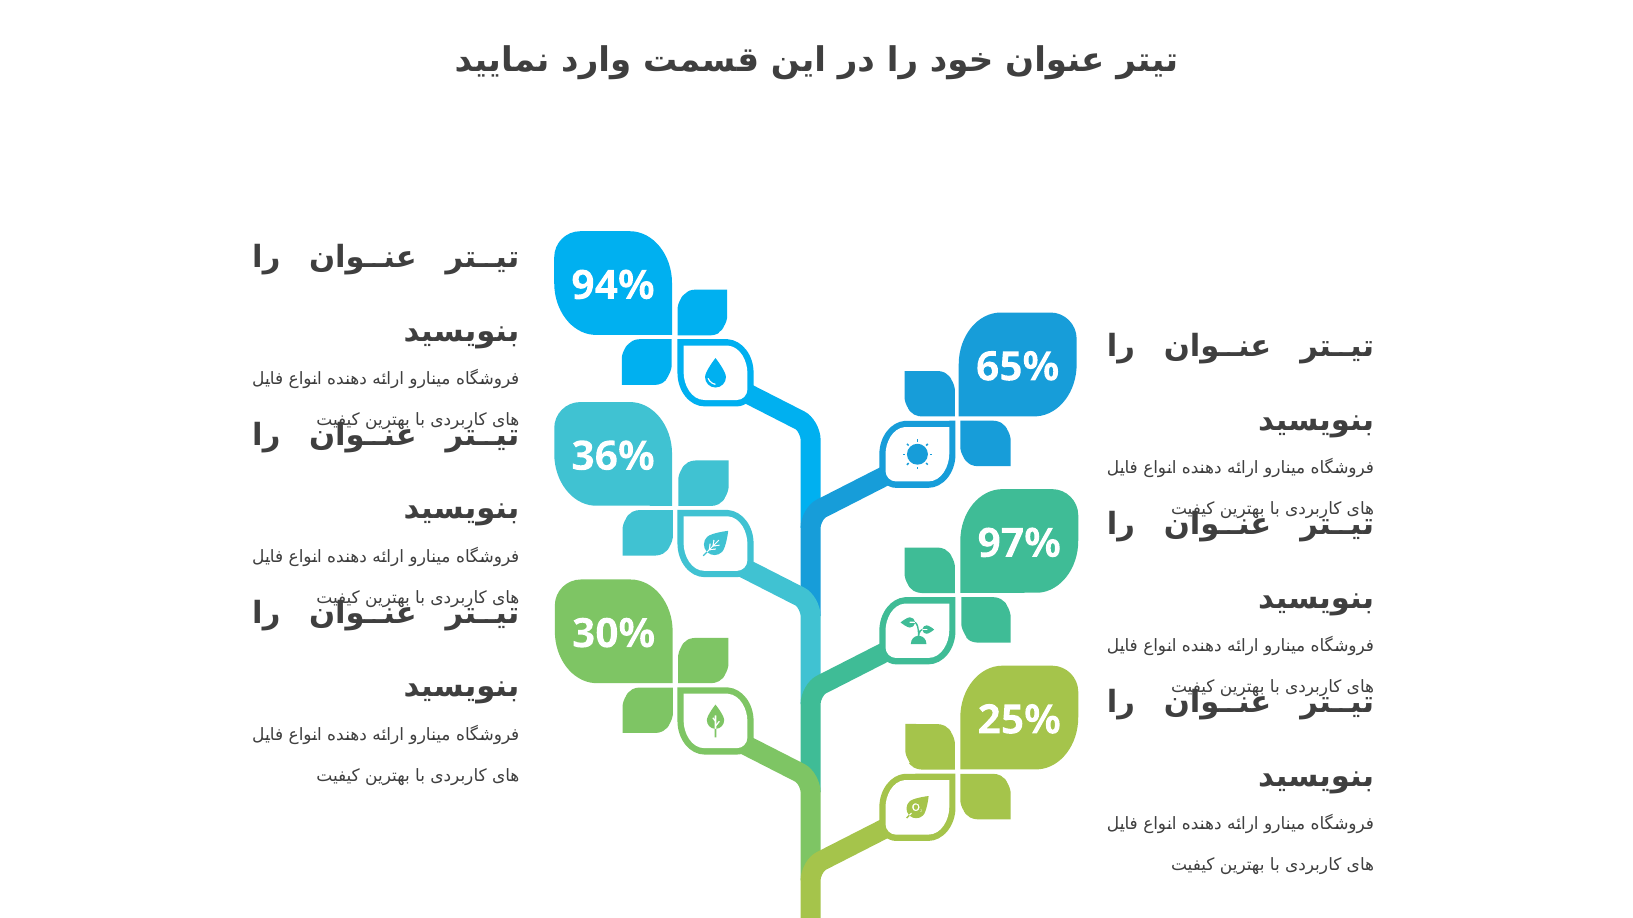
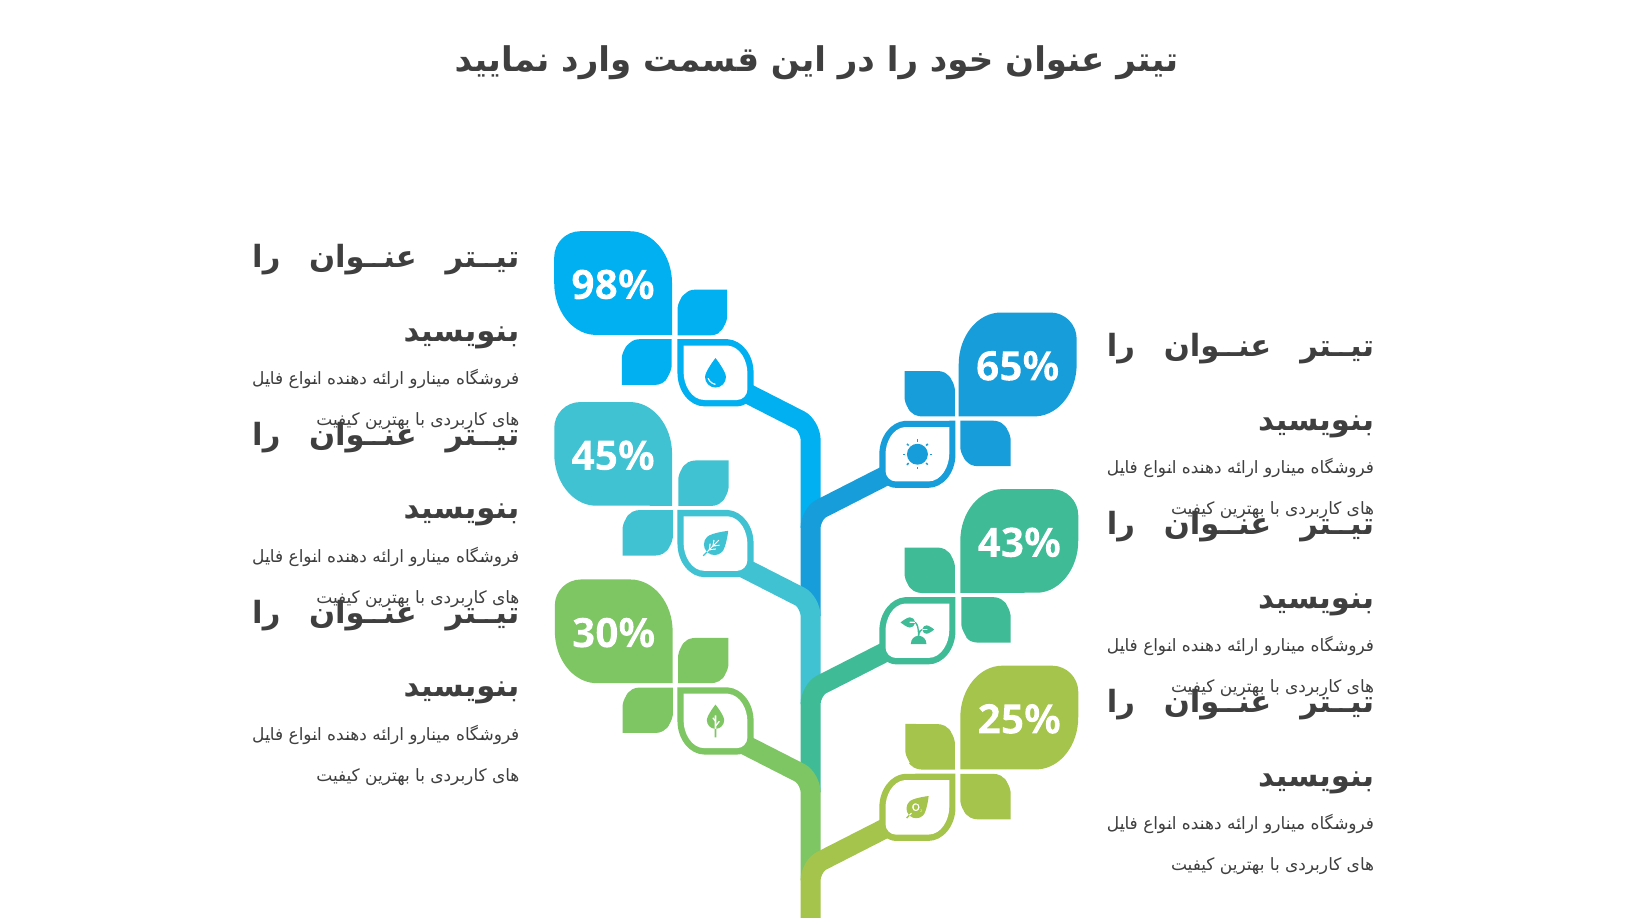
94%: 94% -> 98%
36%: 36% -> 45%
97%: 97% -> 43%
